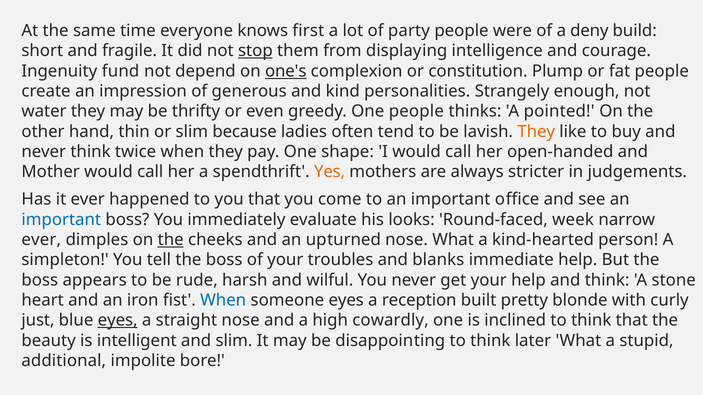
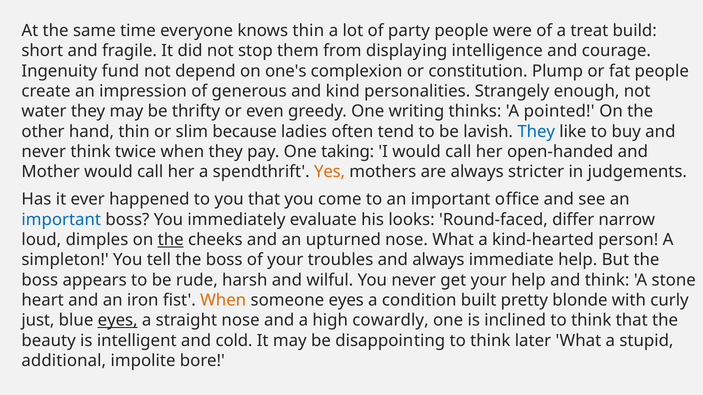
knows first: first -> thin
deny: deny -> treat
stop underline: present -> none
one's underline: present -> none
One people: people -> writing
They at (536, 132) colour: orange -> blue
shape: shape -> taking
week: week -> differ
ever at (41, 240): ever -> loud
and blanks: blanks -> always
When at (223, 301) colour: blue -> orange
reception: reception -> condition
and slim: slim -> cold
